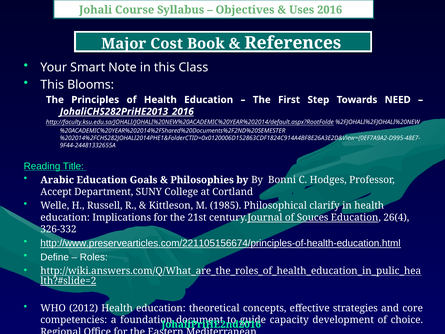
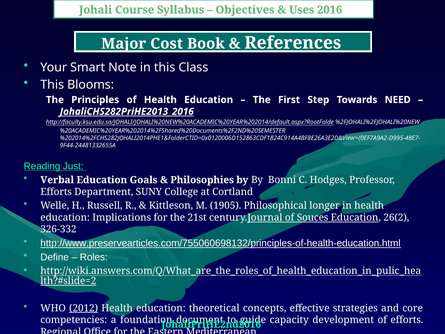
Title: Title -> Just
Arabic: Arabic -> Verbal
Accept at (56, 192): Accept -> Efforts
1985: 1985 -> 1905
clarify: clarify -> longer
26(4: 26(4 -> 26(2
http://www.preservearticles.com/221105156674/principles-of-health-education.html: http://www.preservearticles.com/221105156674/principles-of-health-education.html -> http://www.preservearticles.com/755060698132/principles-of-health-education.html
2012 underline: none -> present
of choice: choice -> efforts
